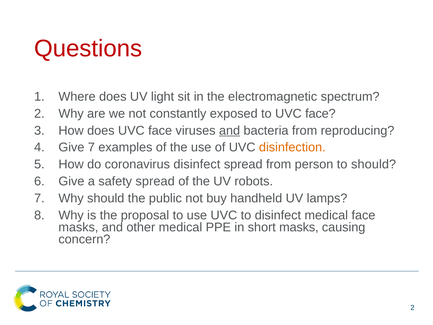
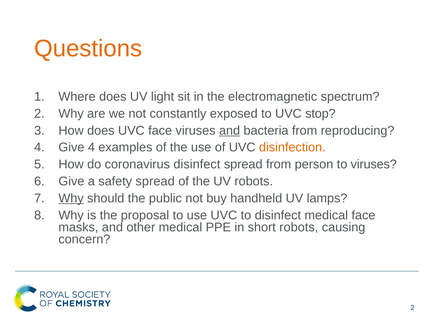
Questions colour: red -> orange
to UVC face: face -> stop
Give 7: 7 -> 4
to should: should -> viruses
Why at (71, 198) underline: none -> present
short masks: masks -> robots
